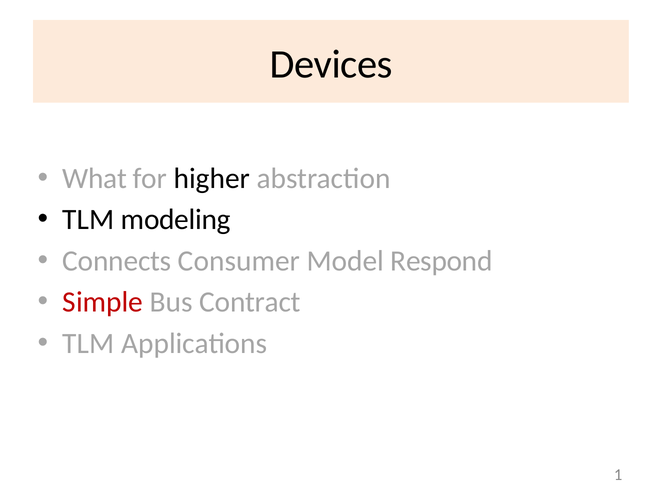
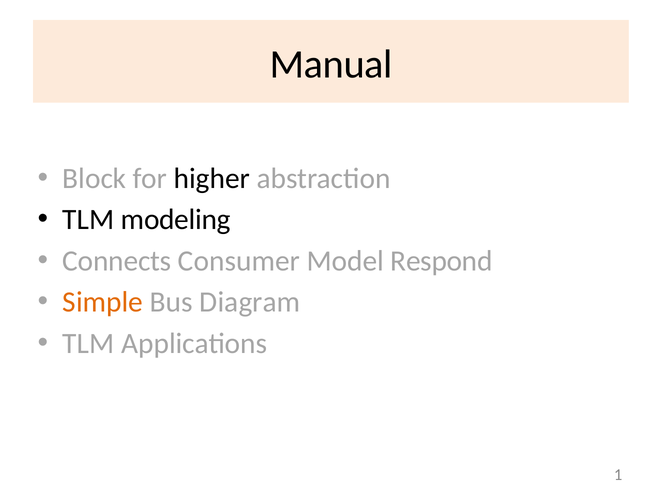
Devices: Devices -> Manual
What: What -> Block
Simple colour: red -> orange
Contract: Contract -> Diagram
